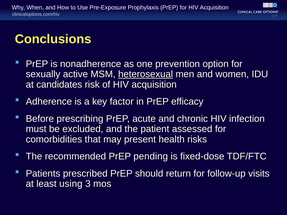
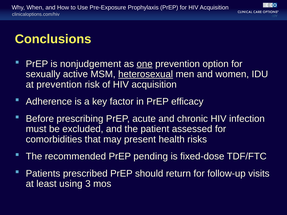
nonadherence: nonadherence -> nonjudgement
one underline: none -> present
at candidates: candidates -> prevention
